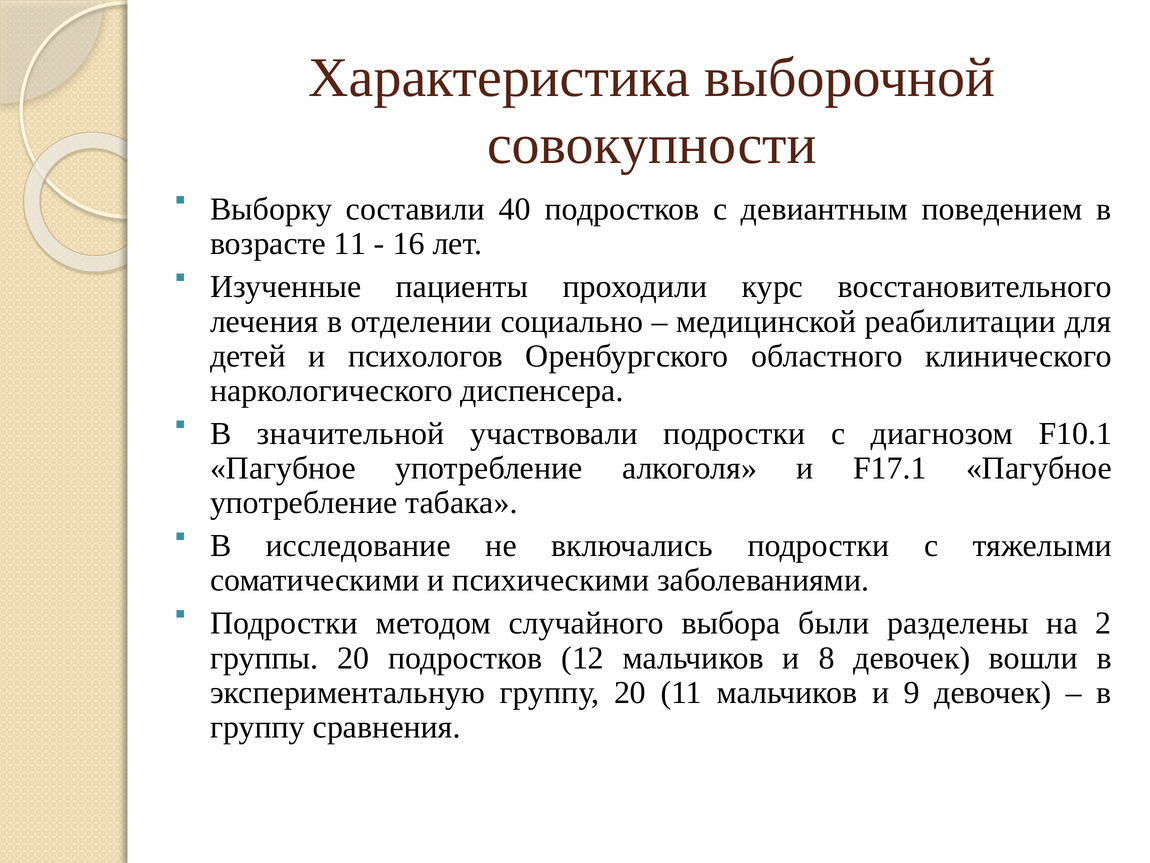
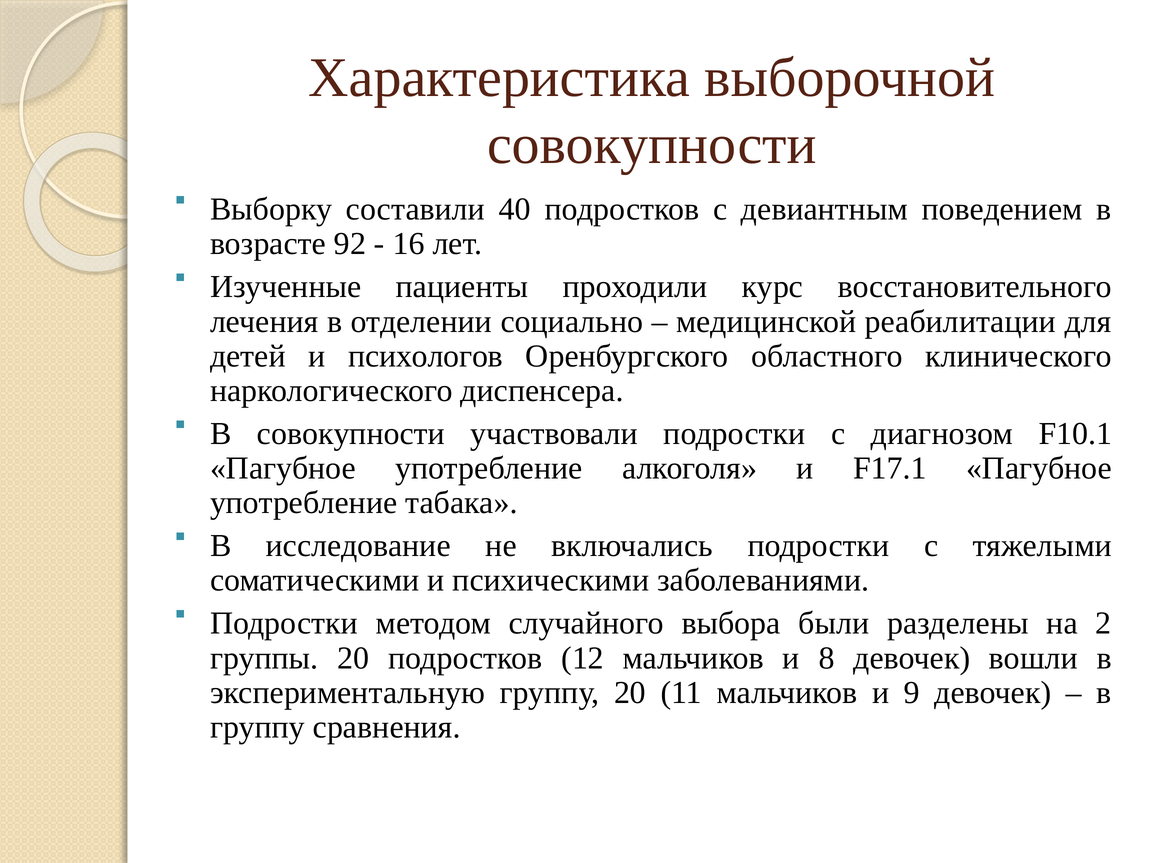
возрасте 11: 11 -> 92
В значительной: значительной -> совокупности
